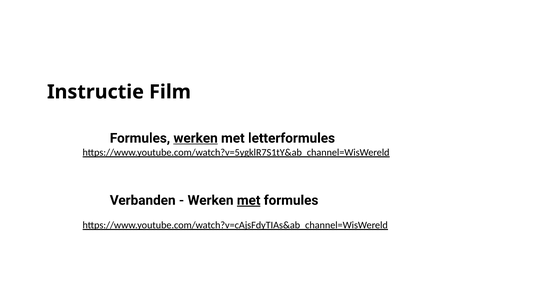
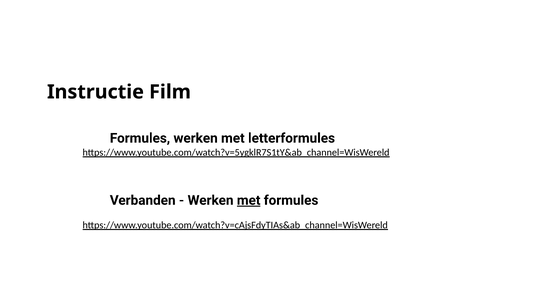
werken at (196, 138) underline: present -> none
